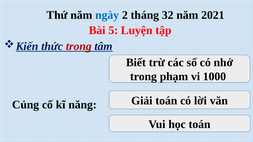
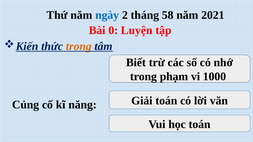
32: 32 -> 58
5: 5 -> 0
trong at (79, 46) colour: red -> orange
